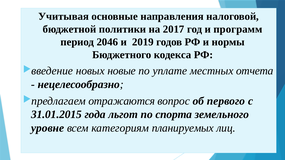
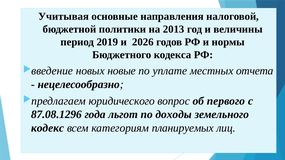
2017: 2017 -> 2013
программ: программ -> величины
2046: 2046 -> 2019
2019: 2019 -> 2026
отражаются: отражаются -> юридического
31.01.2015: 31.01.2015 -> 87.08.1296
спорта: спорта -> доходы
уровне: уровне -> кодекс
